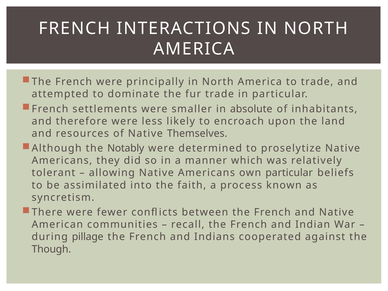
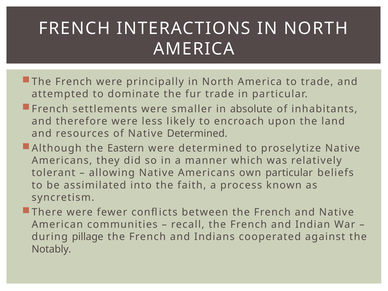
Native Themselves: Themselves -> Determined
Notably: Notably -> Eastern
Though: Though -> Notably
